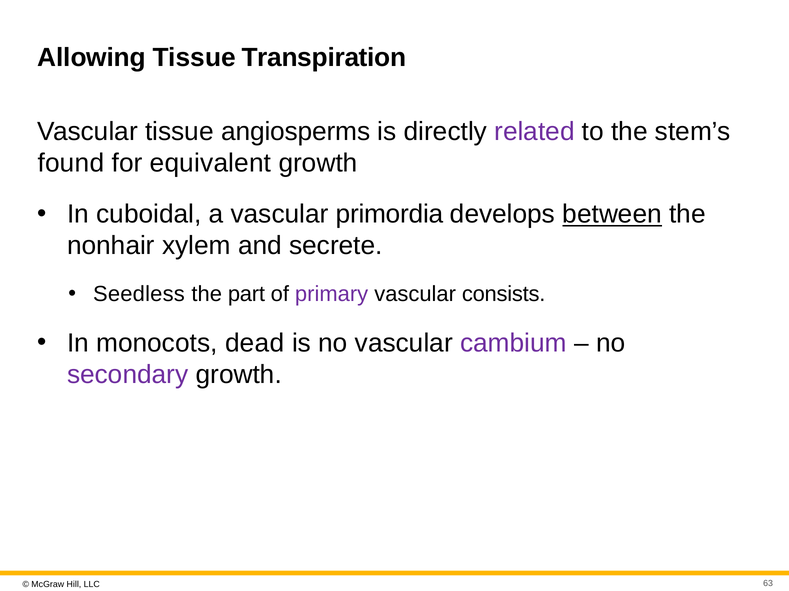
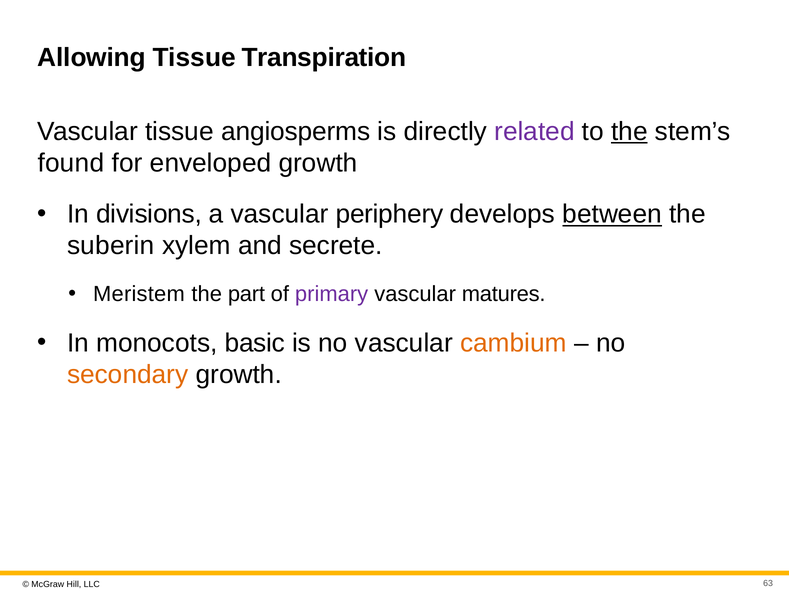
the at (629, 132) underline: none -> present
equivalent: equivalent -> enveloped
cuboidal: cuboidal -> divisions
primordia: primordia -> periphery
nonhair: nonhair -> suberin
Seedless: Seedless -> Meristem
consists: consists -> matures
dead: dead -> basic
cambium colour: purple -> orange
secondary colour: purple -> orange
